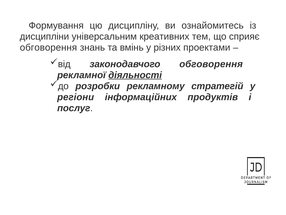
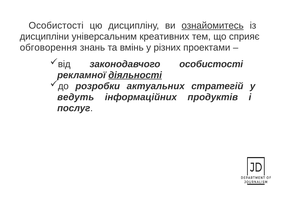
Формування at (56, 25): Формування -> Особистості
ознайомитесь underline: none -> present
законодавчого обговорення: обговорення -> особистості
рекламному: рекламному -> актуальних
регіони: регіони -> ведуть
